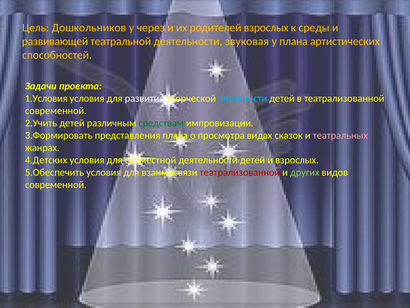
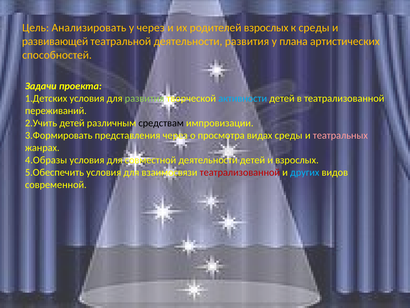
Дошкольников: Дошкольников -> Анализировать
деятельности звуковая: звуковая -> развития
1.Условия: 1.Условия -> 1.Детских
развития at (145, 98) colour: white -> light green
современной at (56, 111): современной -> переживаний
средствам colour: green -> black
представления плана: плана -> через
видах сказок: сказок -> среды
4.Детских: 4.Детских -> 4.Образы
других colour: light green -> light blue
